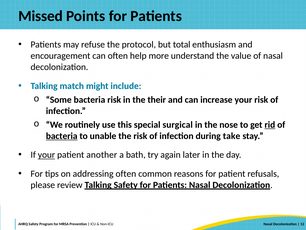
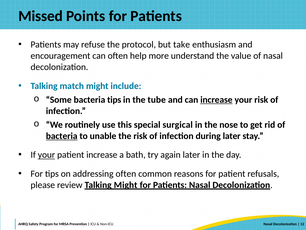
total: total -> take
bacteria risk: risk -> tips
their: their -> tube
increase at (216, 100) underline: none -> present
rid underline: present -> none
during take: take -> later
patient another: another -> increase
Talking Safety: Safety -> Might
